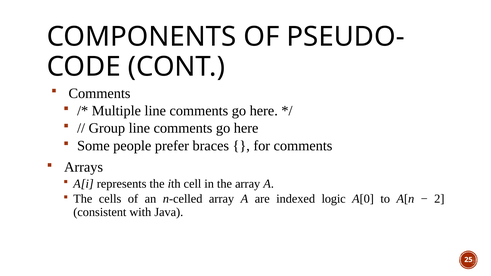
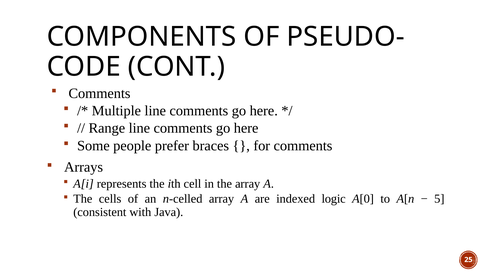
Group: Group -> Range
2: 2 -> 5
